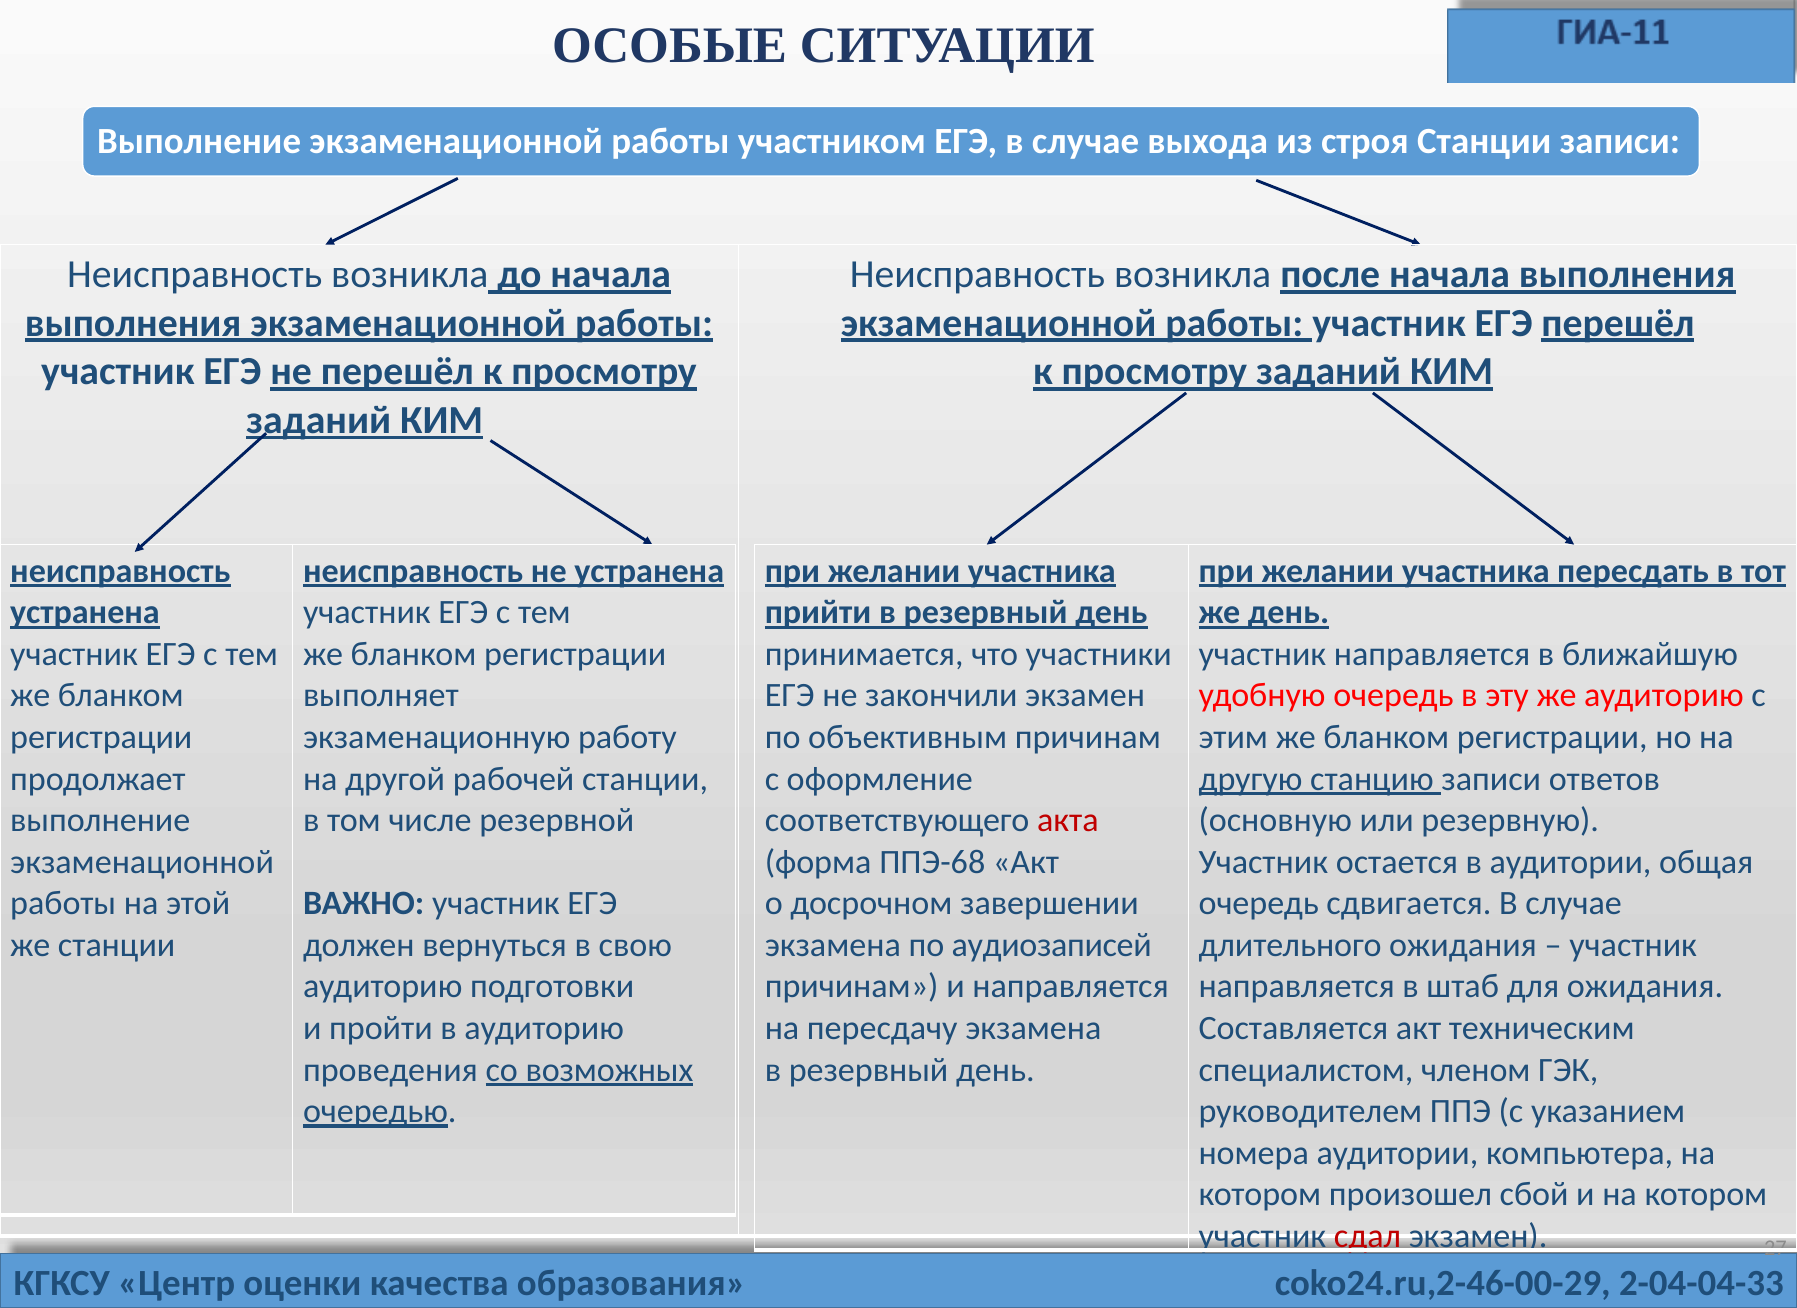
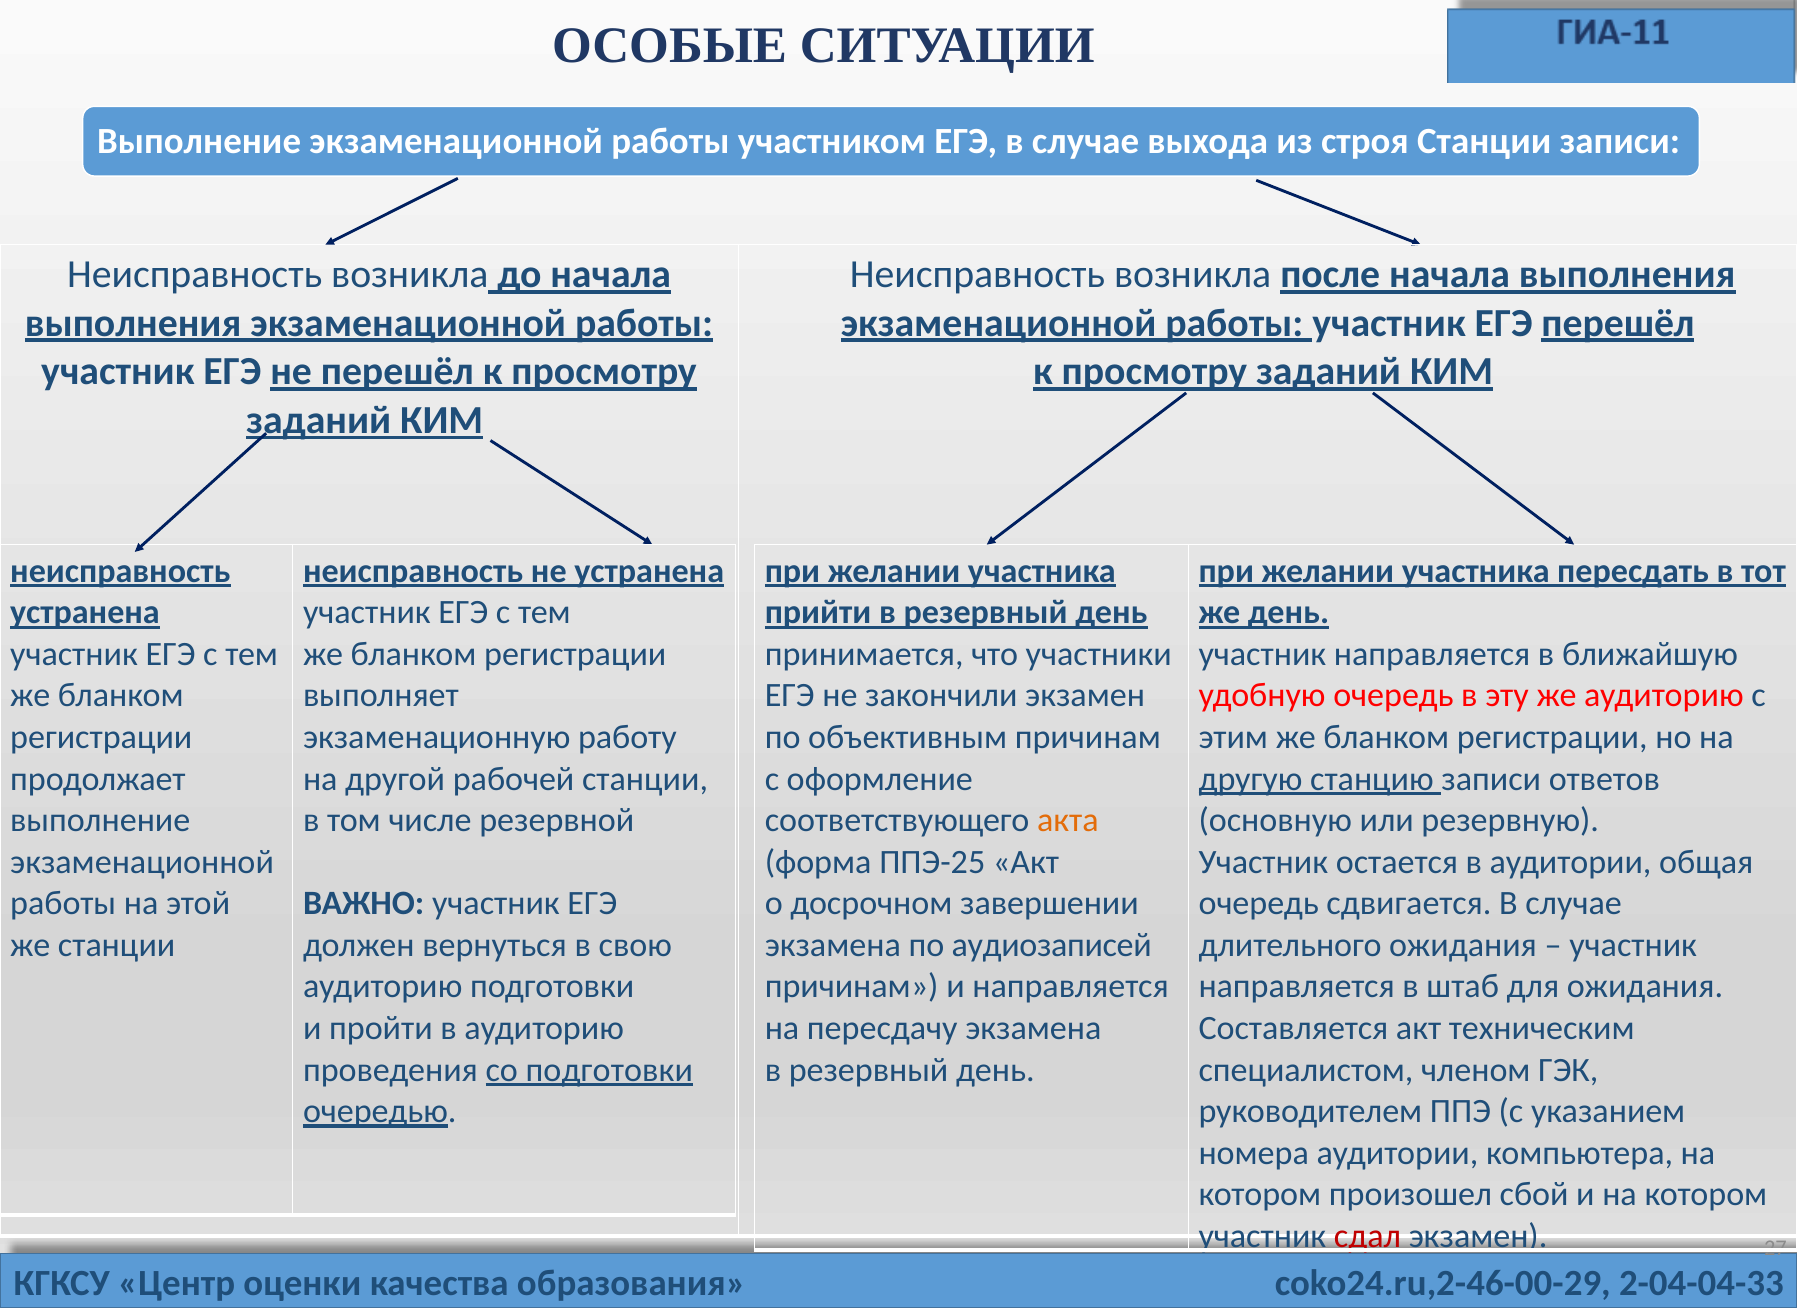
акта colour: red -> orange
ППЭ-68: ППЭ-68 -> ППЭ-25
со возможных: возможных -> подготовки
